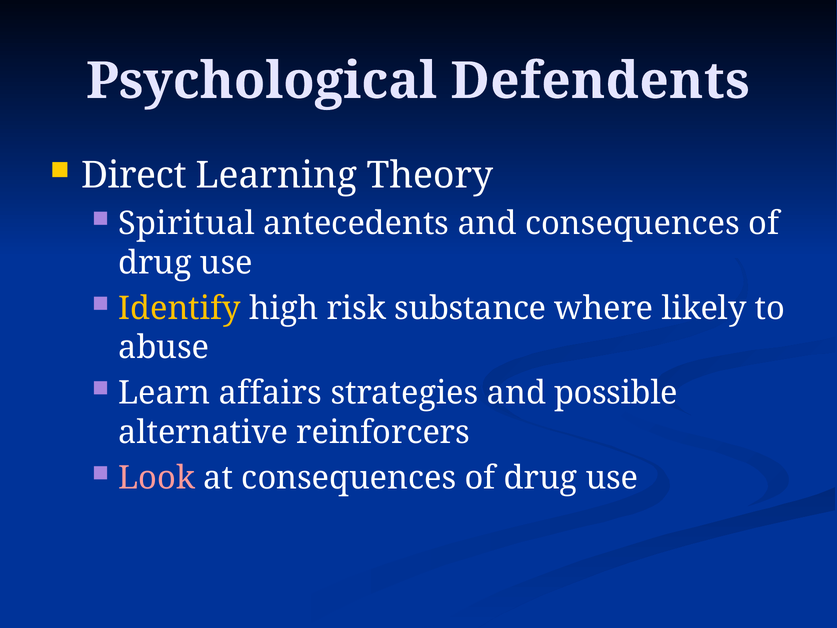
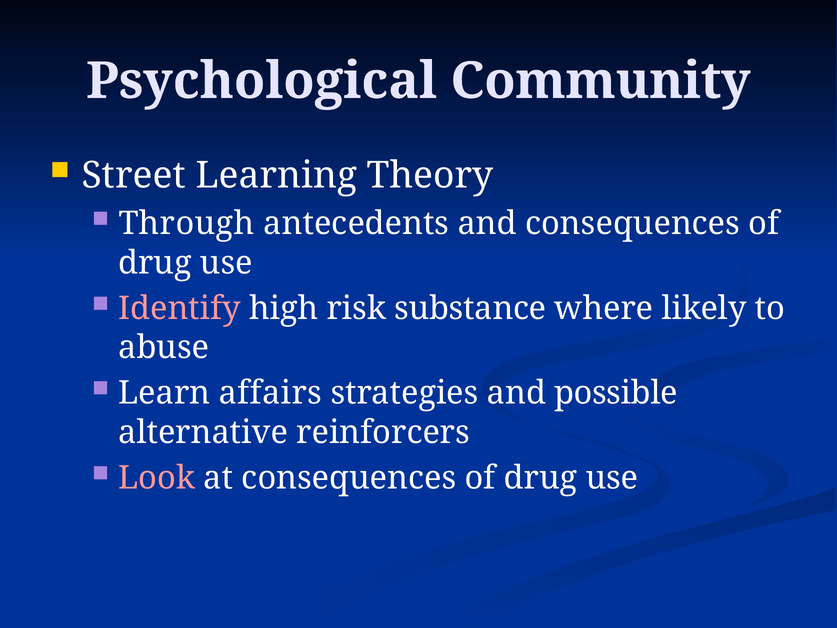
Defendents: Defendents -> Community
Direct: Direct -> Street
Spiritual: Spiritual -> Through
Identify colour: yellow -> pink
